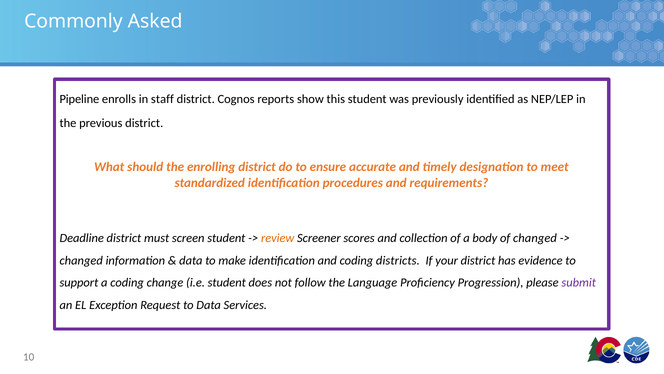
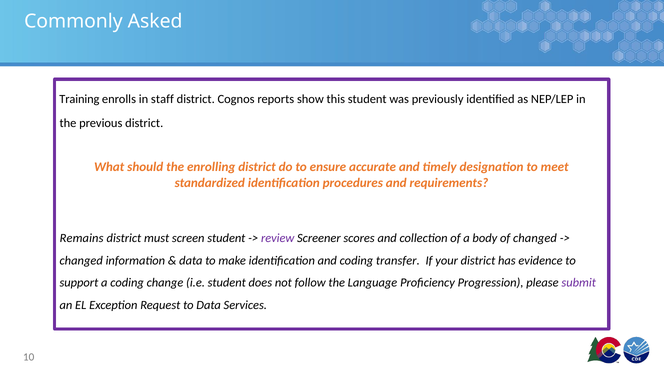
Pipeline: Pipeline -> Training
Deadline: Deadline -> Remains
review colour: orange -> purple
districts: districts -> transfer
